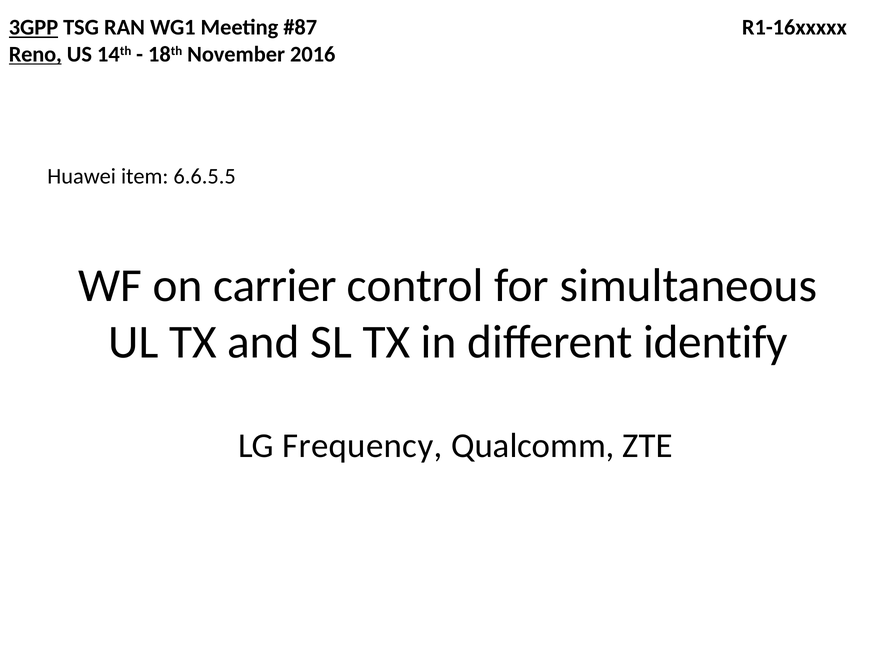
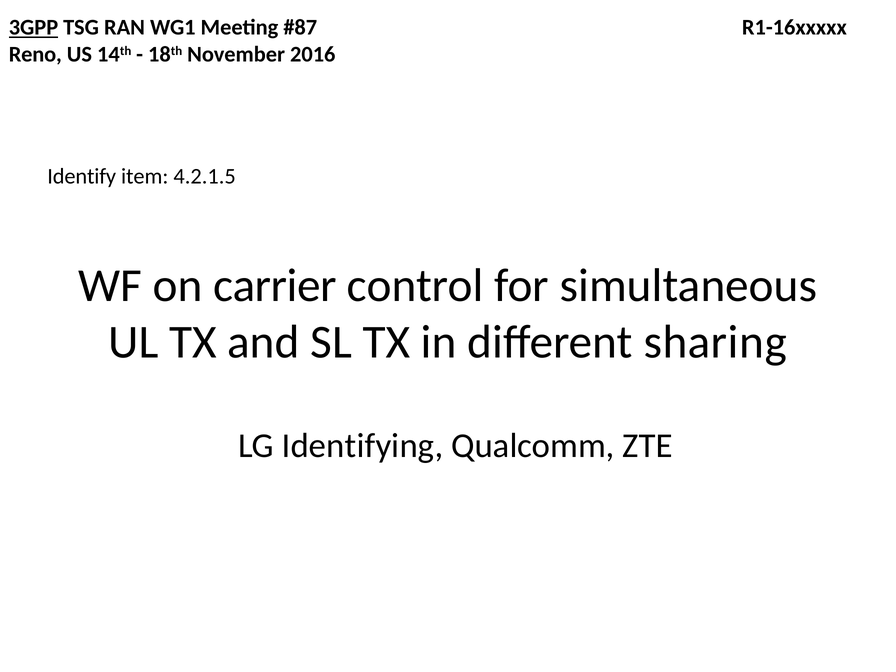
Reno underline: present -> none
Huawei: Huawei -> Identify
6.6.5.5: 6.6.5.5 -> 4.2.1.5
identify: identify -> sharing
Frequency: Frequency -> Identifying
